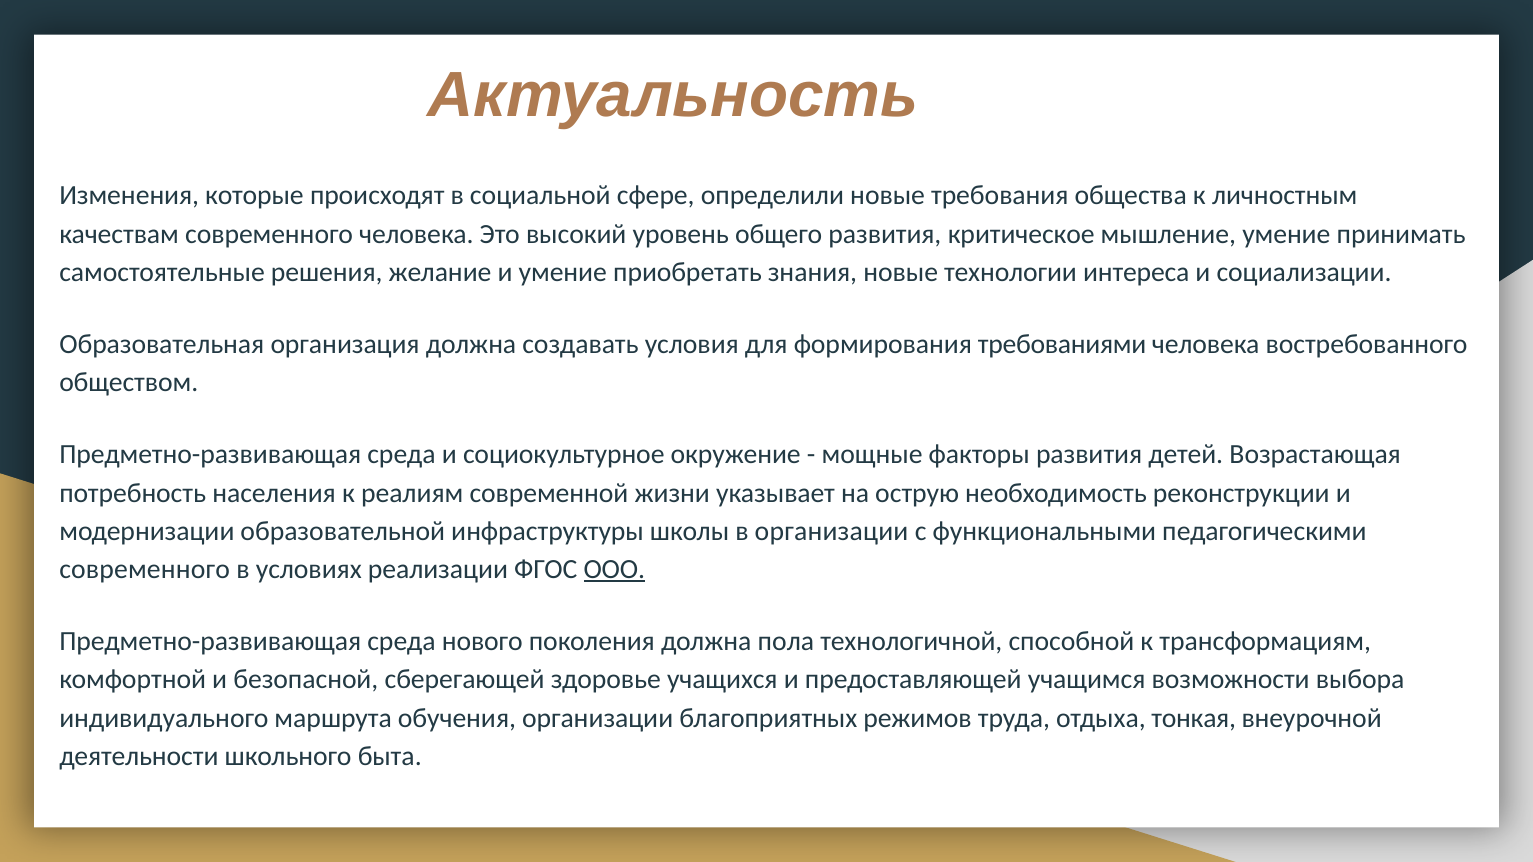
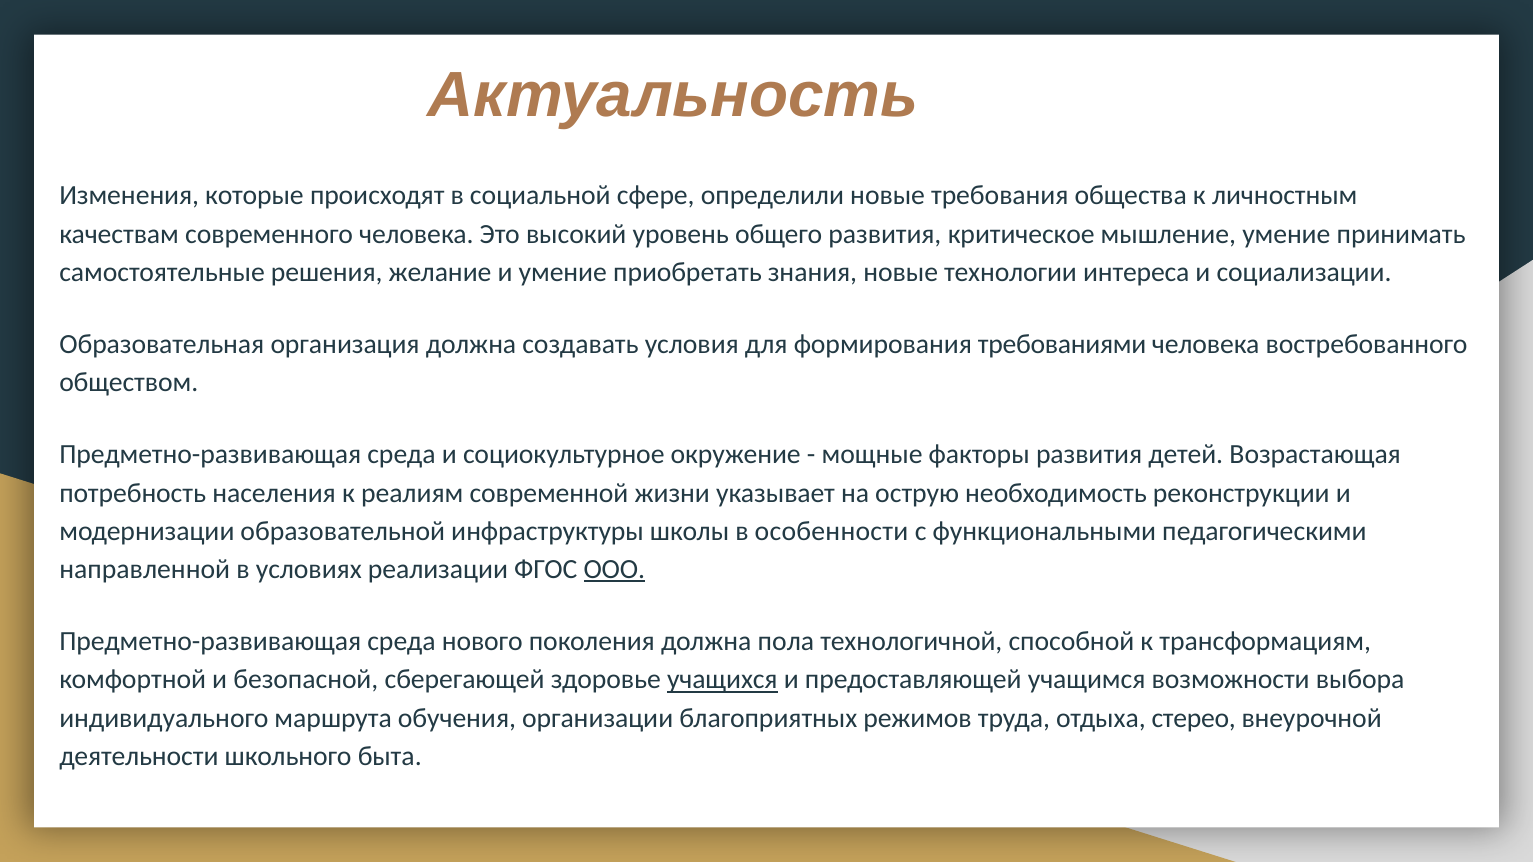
в организации: организации -> особенности
современного at (145, 570): современного -> направленной
учащихся underline: none -> present
тонкая: тонкая -> стерео
